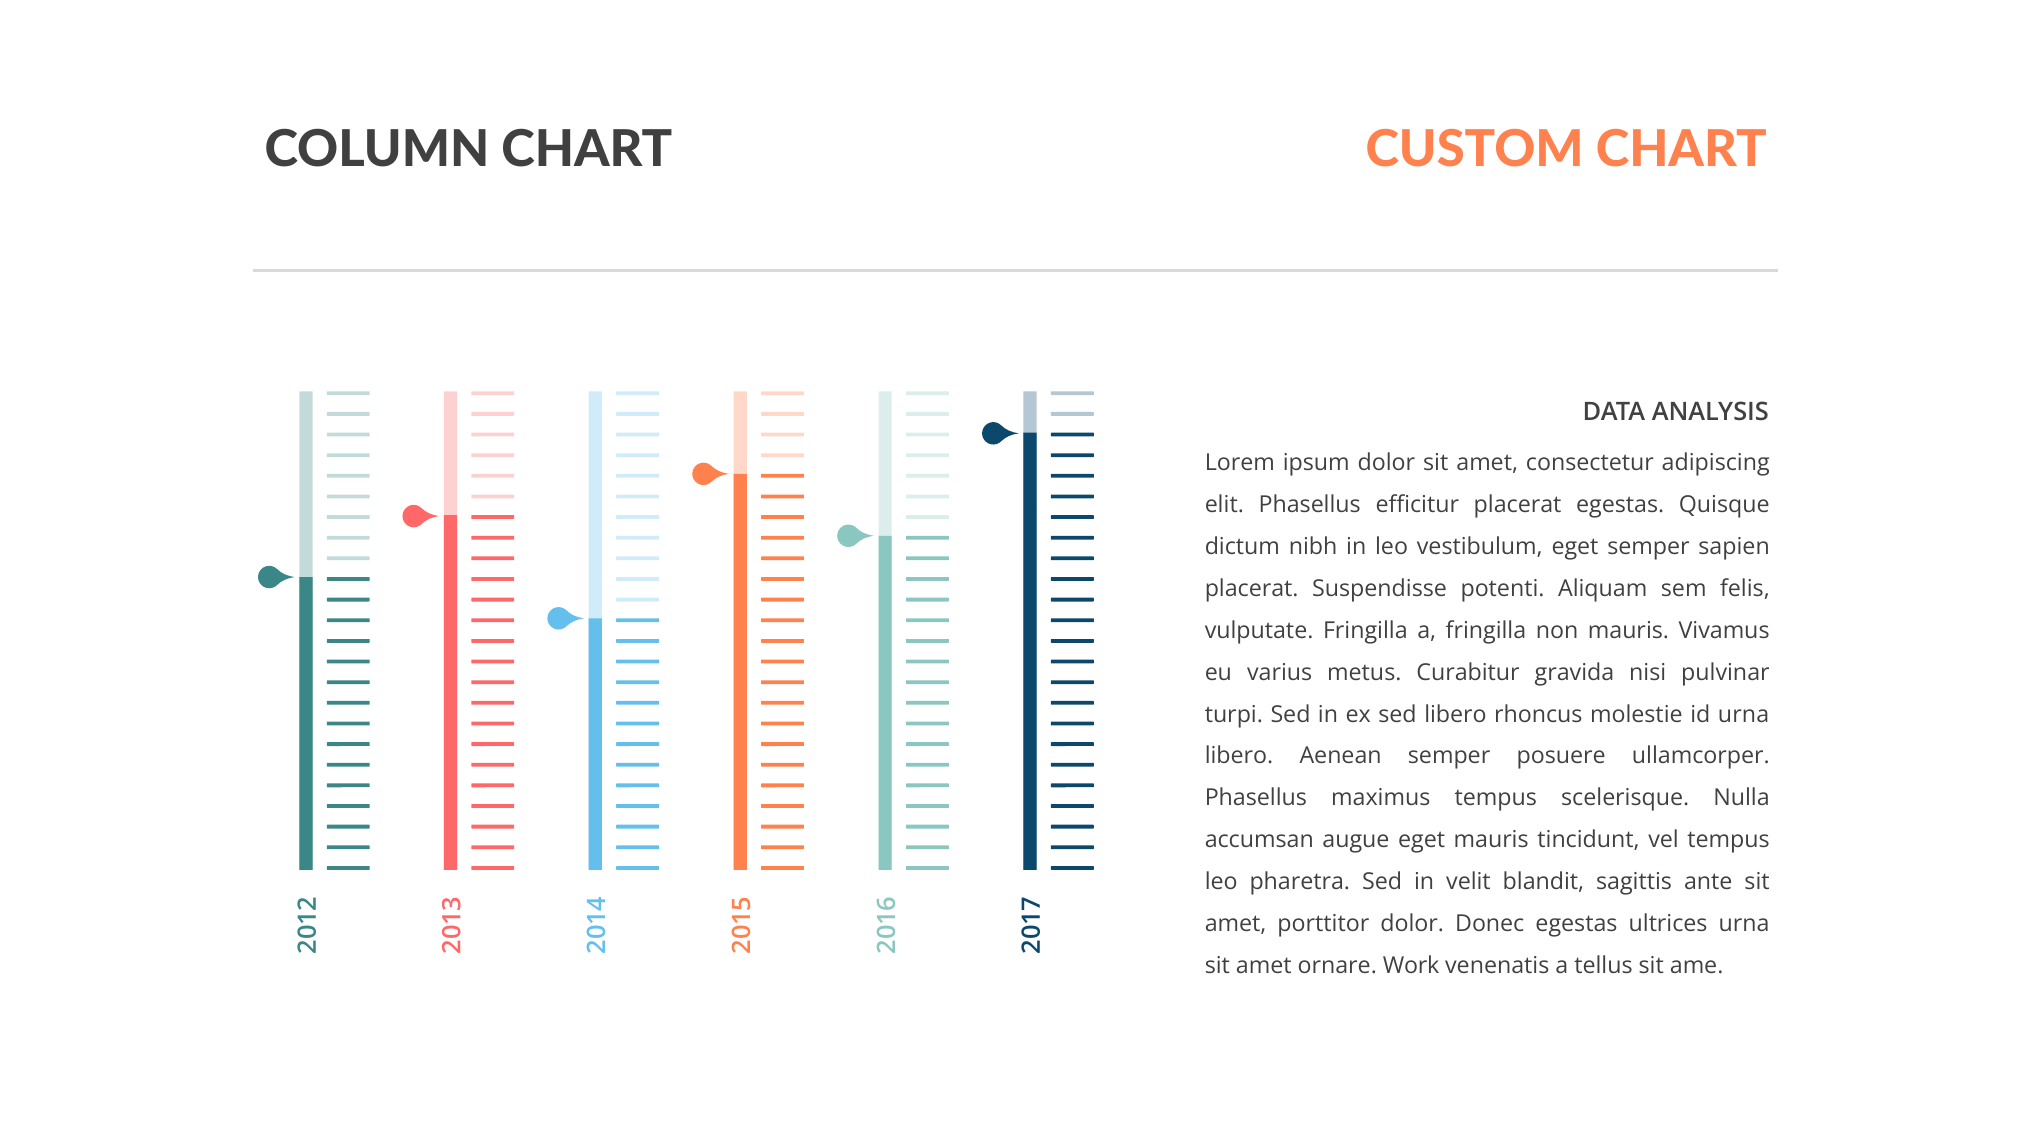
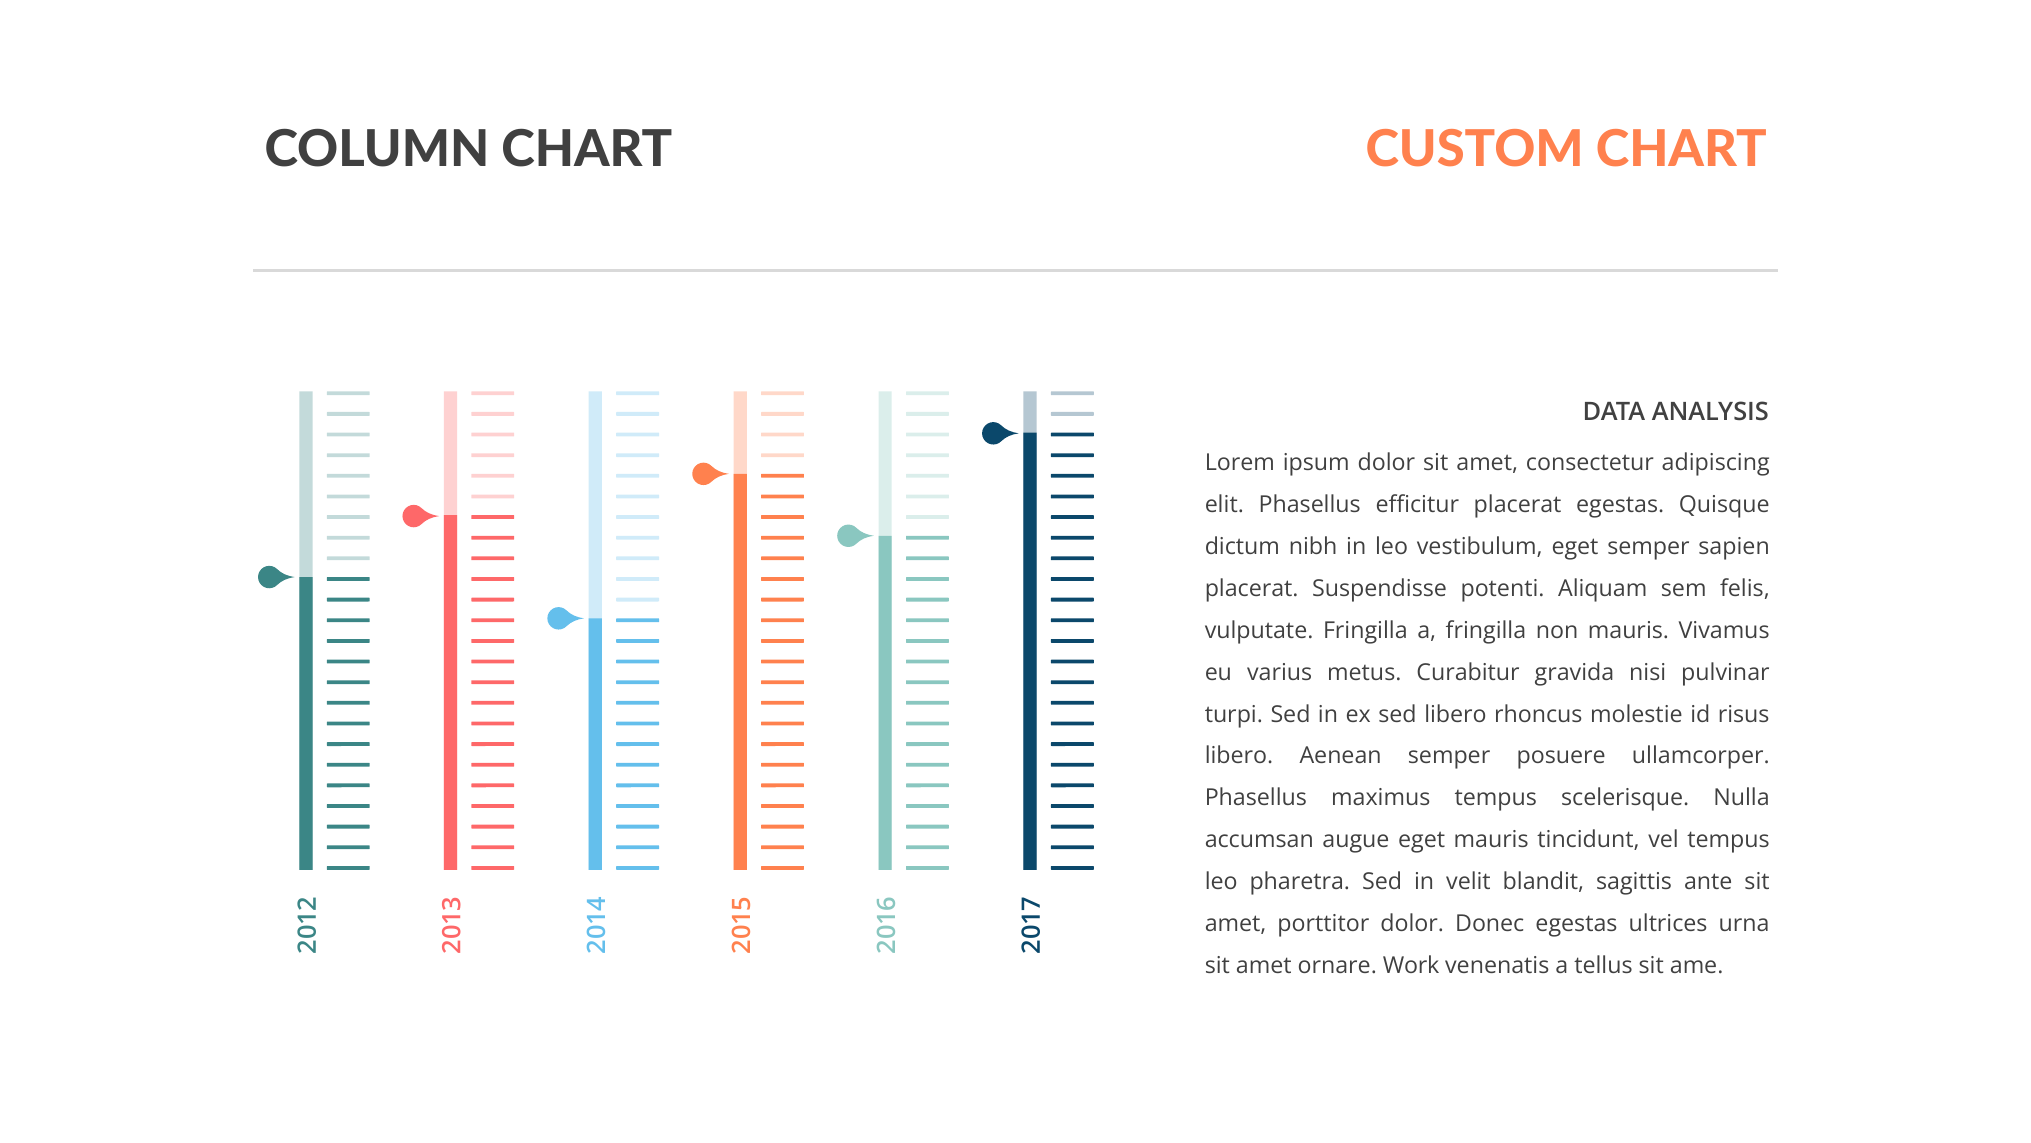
id urna: urna -> risus
